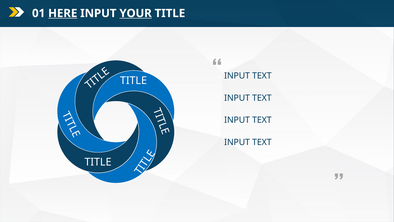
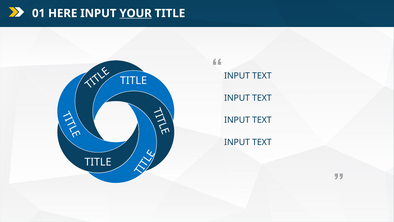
HERE underline: present -> none
